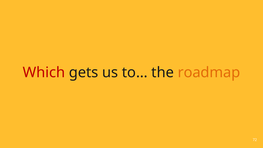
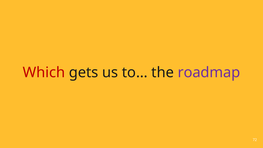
roadmap colour: orange -> purple
